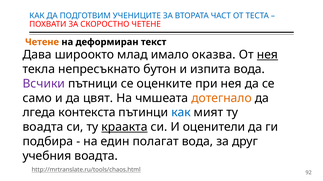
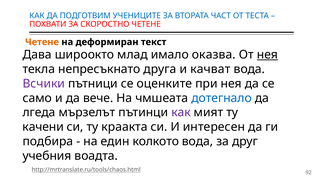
бутон: бутон -> друга
изпита: изпита -> качват
цвят: цвят -> вече
дотегнало colour: orange -> blue
контекста: контекста -> мързелът
как at (181, 113) colour: blue -> purple
воадта at (43, 127): воадта -> качени
краакта underline: present -> none
оценители: оценители -> интересен
полагат: полагат -> колкото
